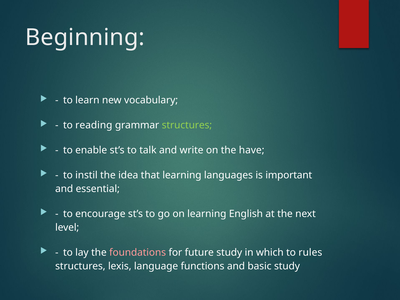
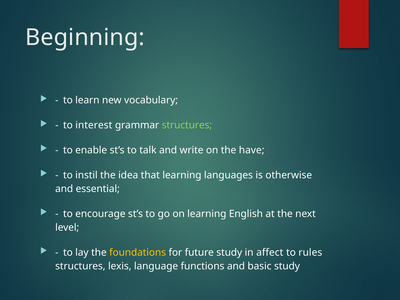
reading: reading -> interest
important: important -> otherwise
foundations colour: pink -> yellow
which: which -> affect
